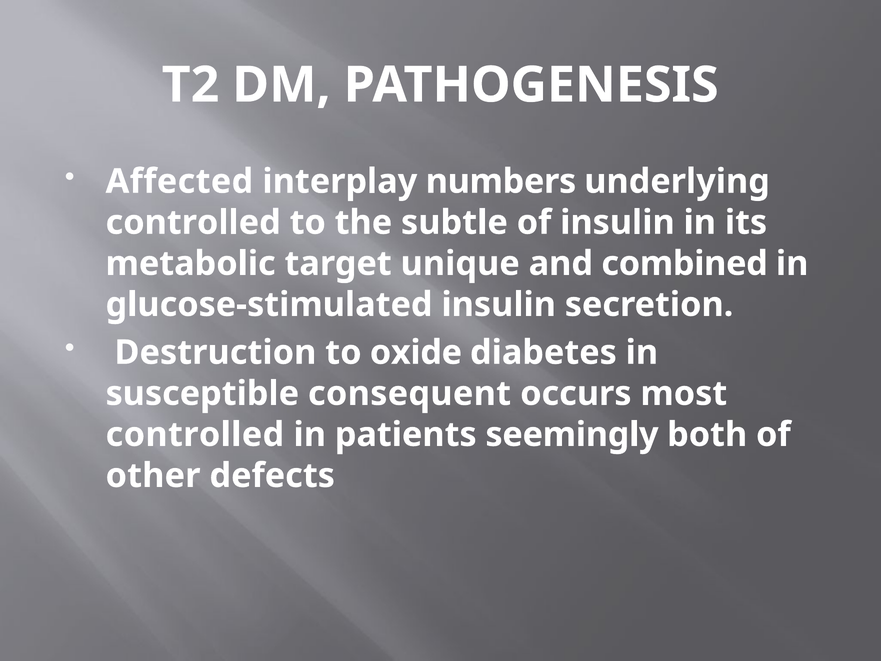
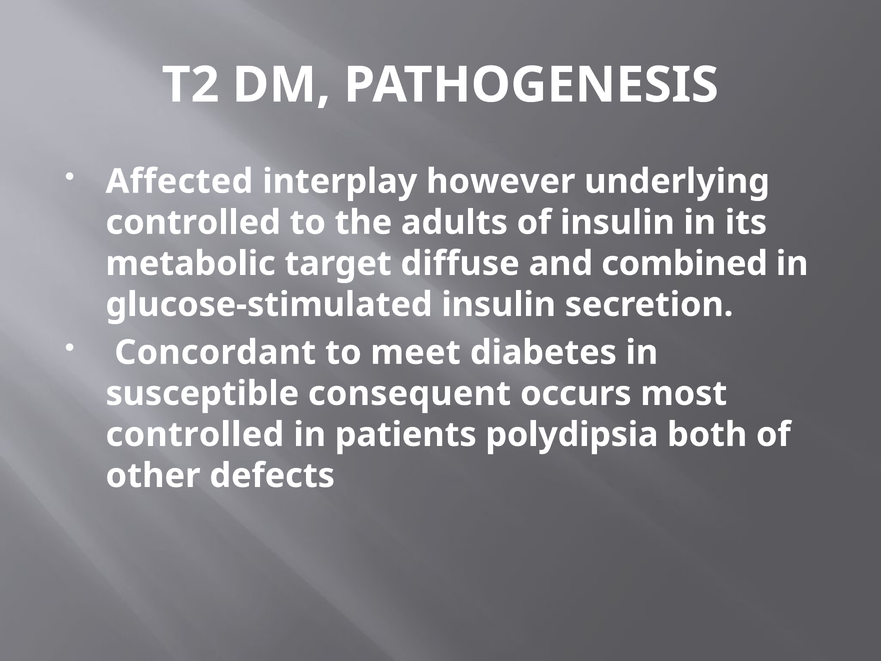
numbers: numbers -> however
subtle: subtle -> adults
unique: unique -> diffuse
Destruction: Destruction -> Concordant
oxide: oxide -> meet
seemingly: seemingly -> polydipsia
